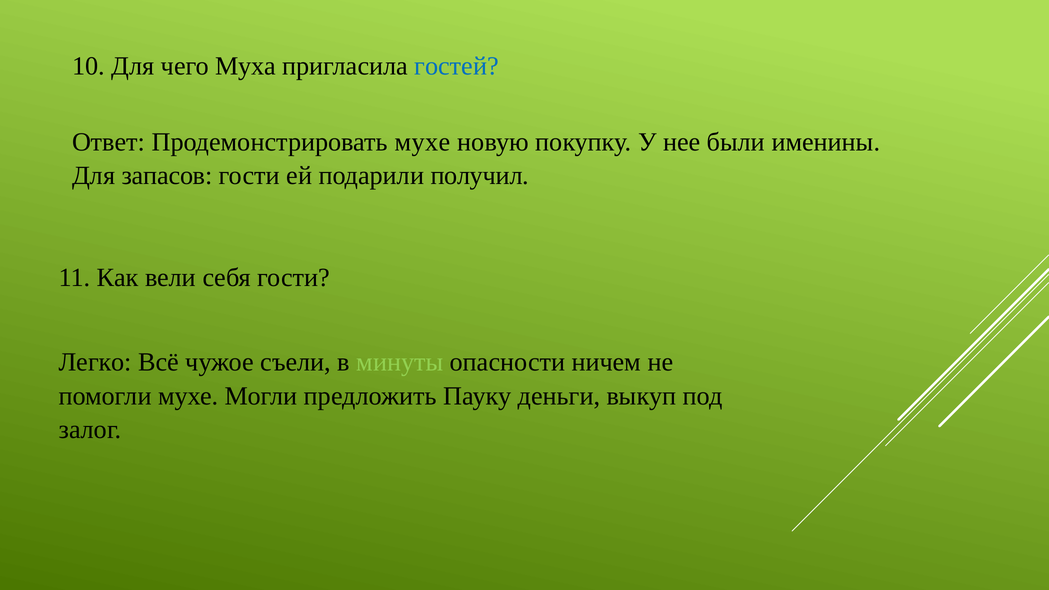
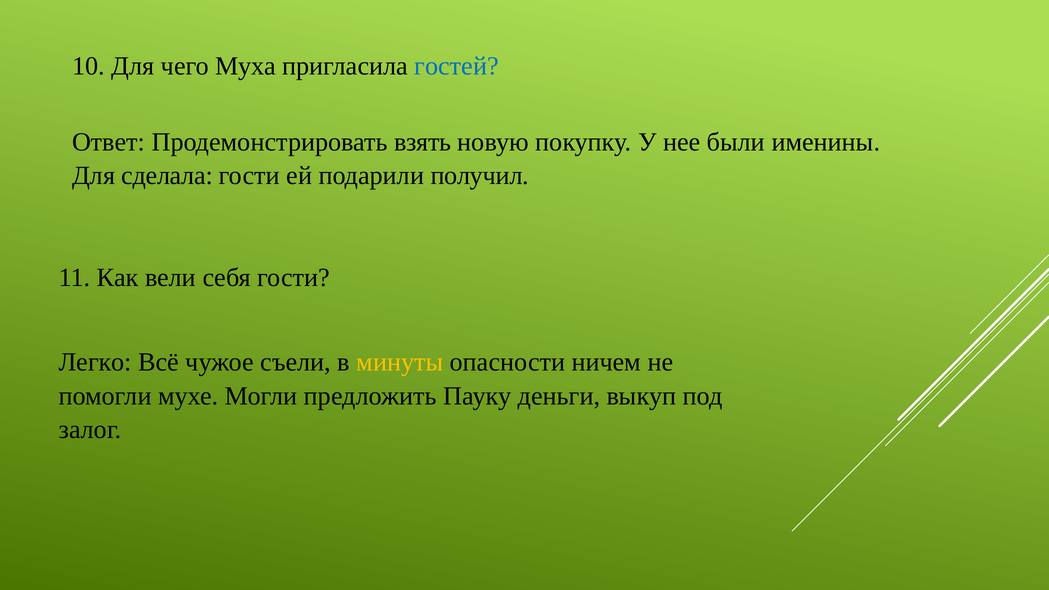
Продемонстрировать мухе: мухе -> взять
запасов: запасов -> сделала
минуты colour: light green -> yellow
